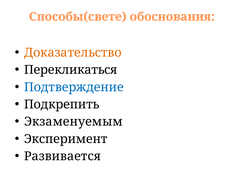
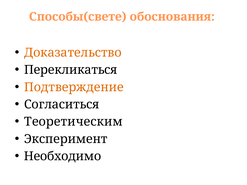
Подтверждение colour: blue -> orange
Подкрепить: Подкрепить -> Согласиться
Экзаменуемым: Экзаменуемым -> Теоретическим
Развивается: Развивается -> Необходимо
